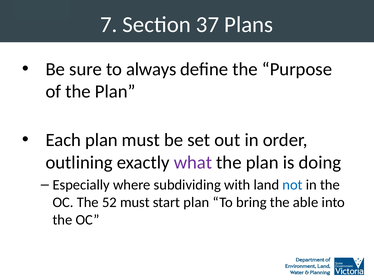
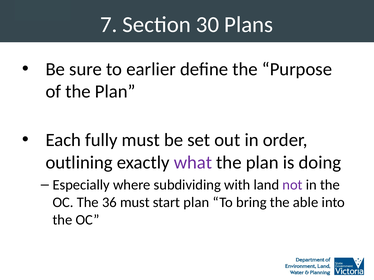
37: 37 -> 30
always: always -> earlier
Each plan: plan -> fully
not colour: blue -> purple
52: 52 -> 36
